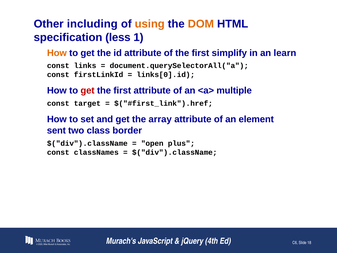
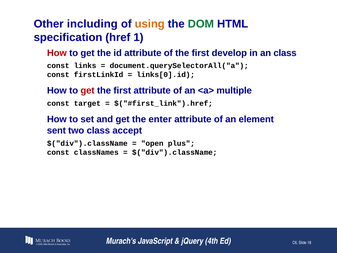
DOM colour: orange -> green
less: less -> href
How at (57, 53) colour: orange -> red
simplify: simplify -> develop
an learn: learn -> class
array: array -> enter
border: border -> accept
